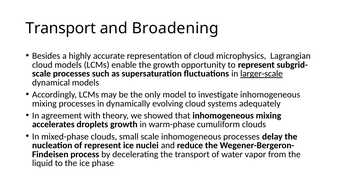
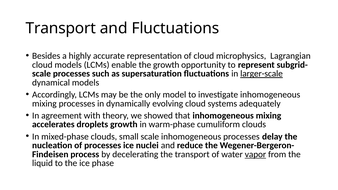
and Broadening: Broadening -> Fluctuations
of represent: represent -> processes
vapor underline: none -> present
